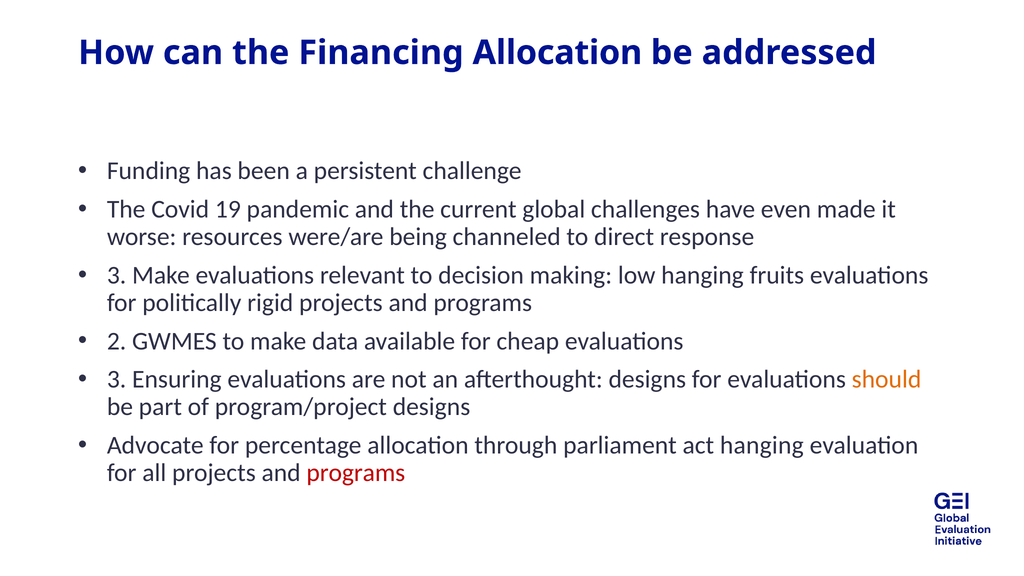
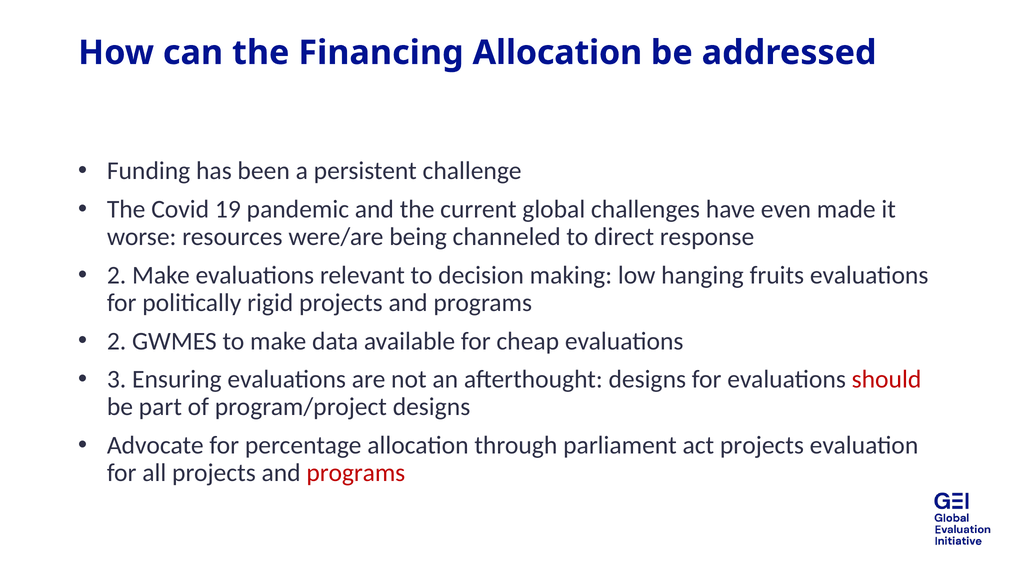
3 at (117, 275): 3 -> 2
should colour: orange -> red
act hanging: hanging -> projects
